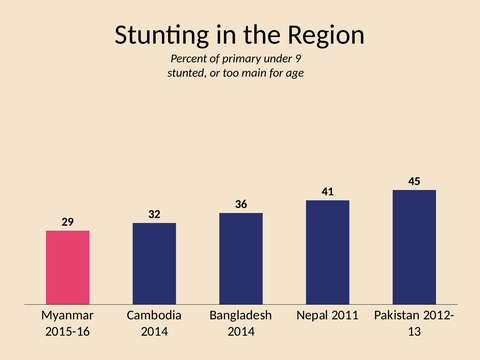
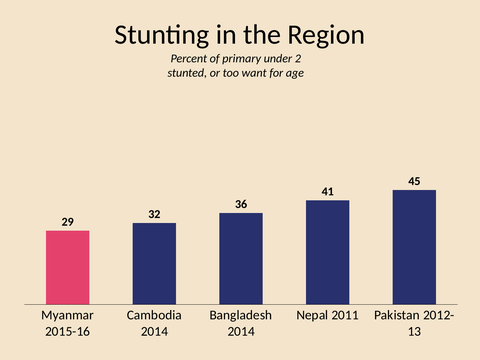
9: 9 -> 2
main: main -> want
